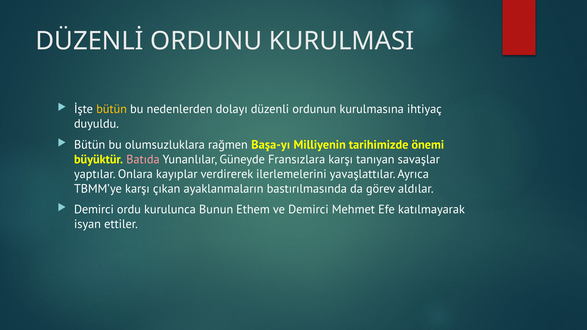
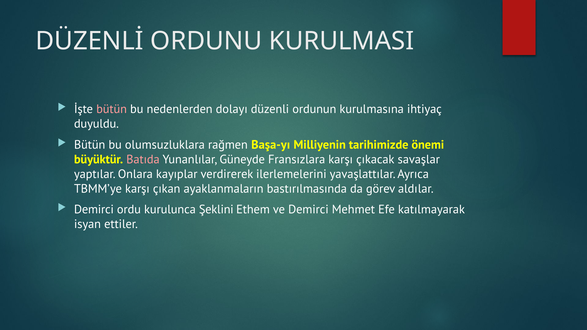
bütün at (112, 109) colour: yellow -> pink
tanıyan: tanıyan -> çıkacak
Bunun: Bunun -> Şeklini
